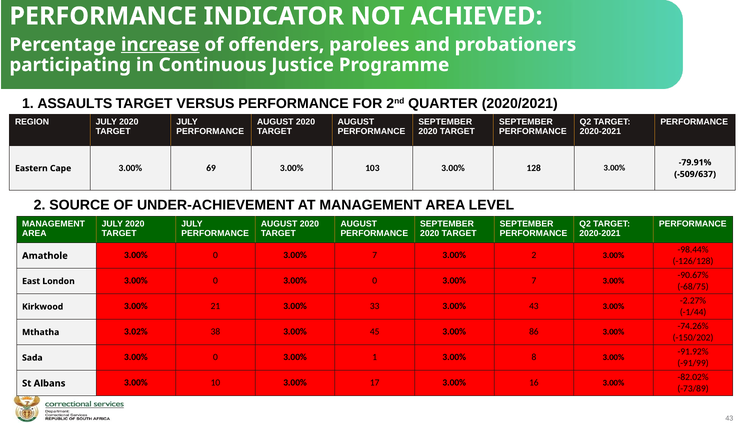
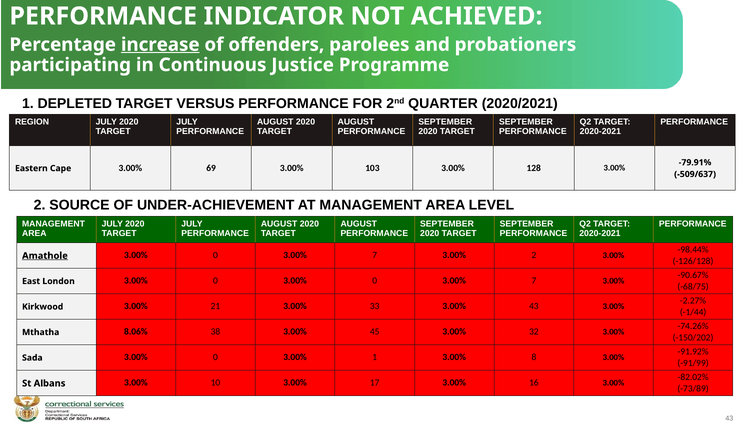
ASSAULTS: ASSAULTS -> DEPLETED
Amathole underline: none -> present
3.02%: 3.02% -> 8.06%
86: 86 -> 32
